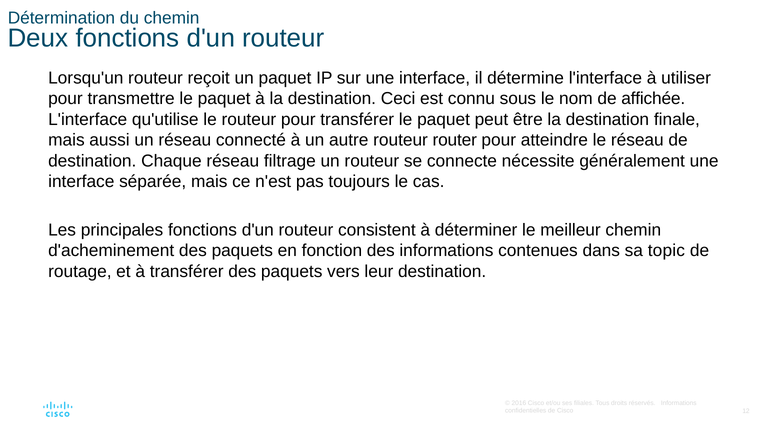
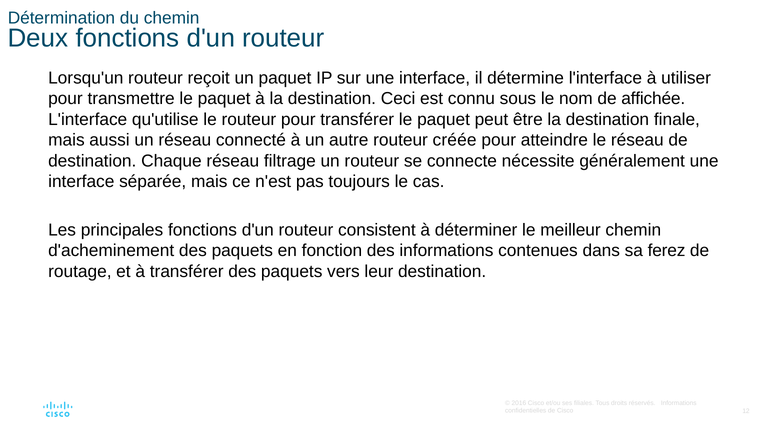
router: router -> créée
topic: topic -> ferez
